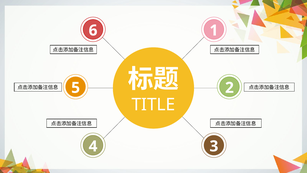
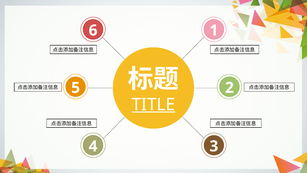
TITLE underline: none -> present
